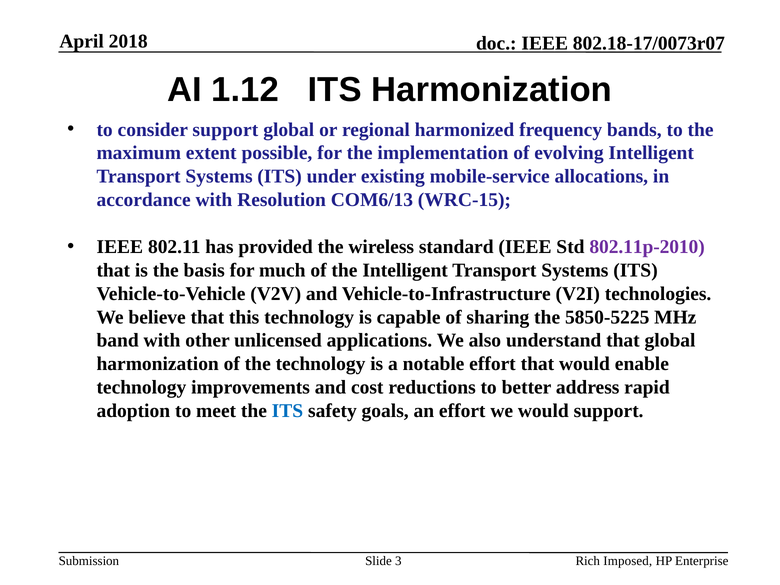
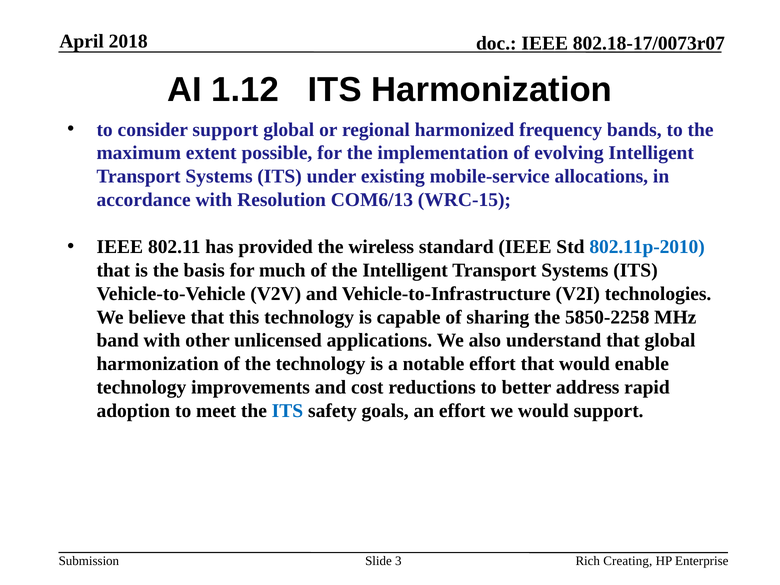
802.11p-2010 colour: purple -> blue
5850-5225: 5850-5225 -> 5850-2258
Imposed: Imposed -> Creating
